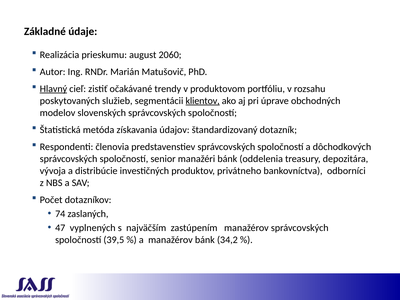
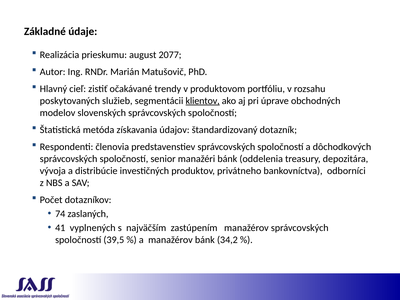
2060: 2060 -> 2077
Hlavný underline: present -> none
47: 47 -> 41
